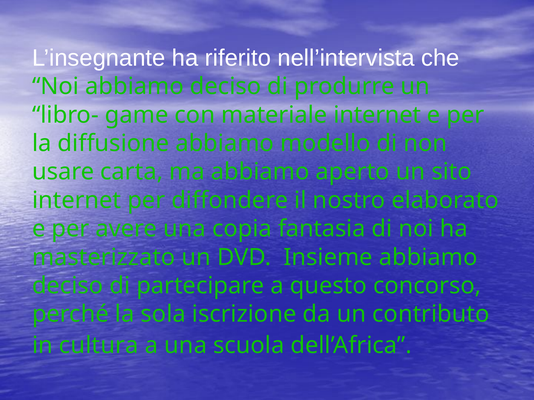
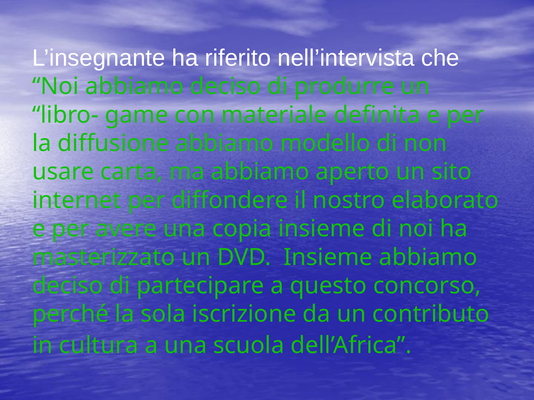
materiale internet: internet -> definita
copia fantasia: fantasia -> insieme
